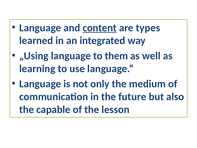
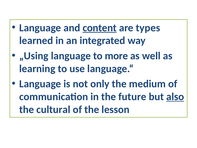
them: them -> more
also underline: none -> present
capable: capable -> cultural
